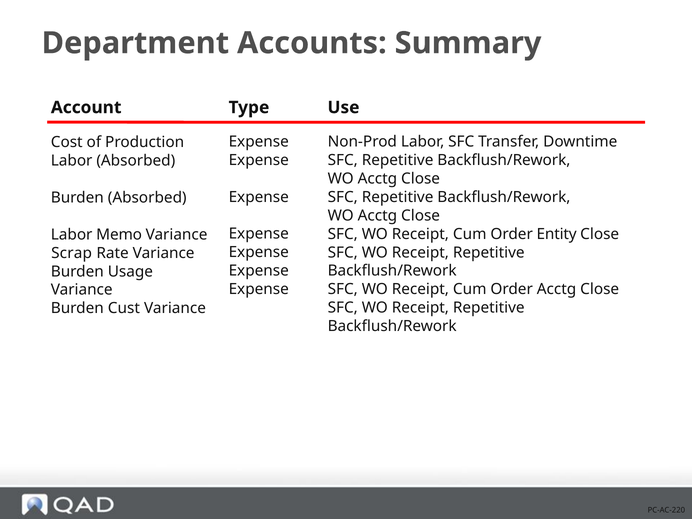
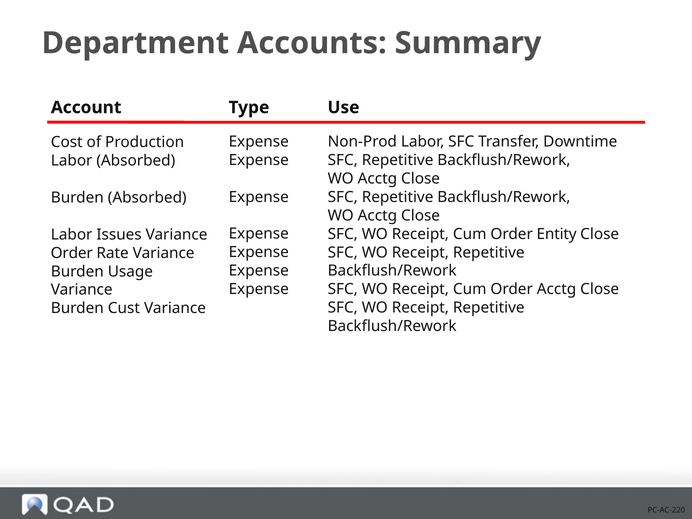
Memo: Memo -> Issues
Scrap at (72, 253): Scrap -> Order
